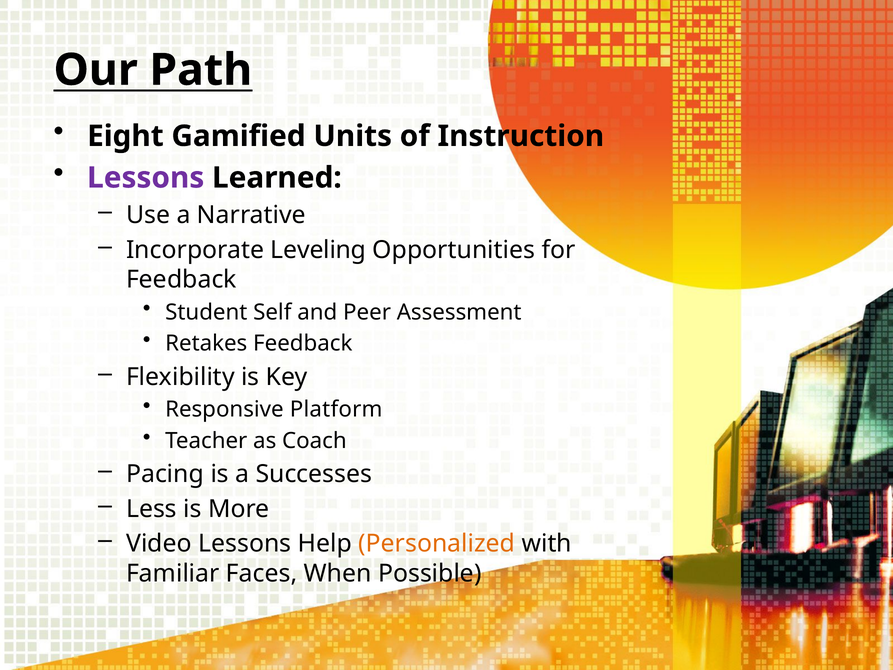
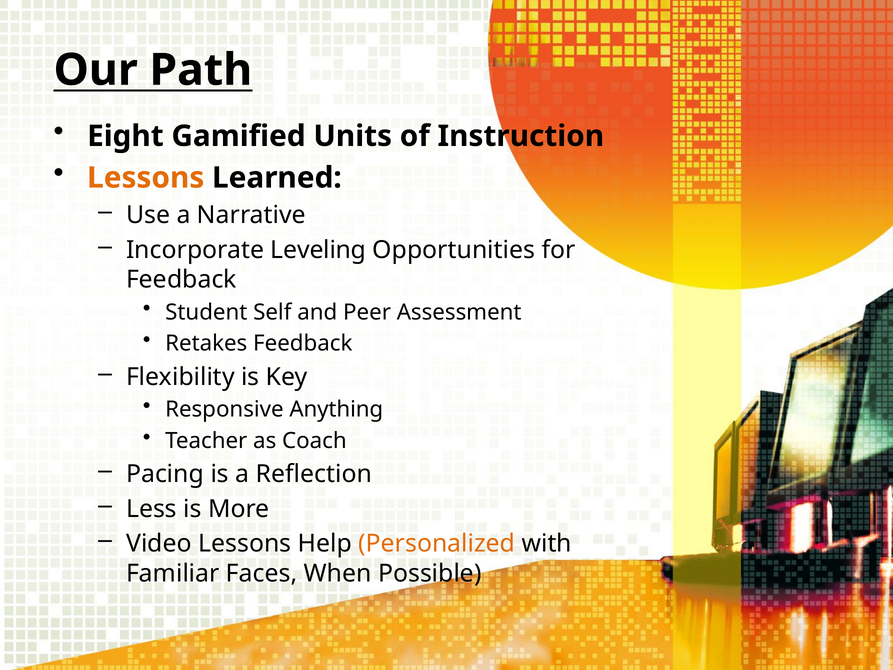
Lessons at (146, 178) colour: purple -> orange
Platform: Platform -> Anything
Successes: Successes -> Reflection
